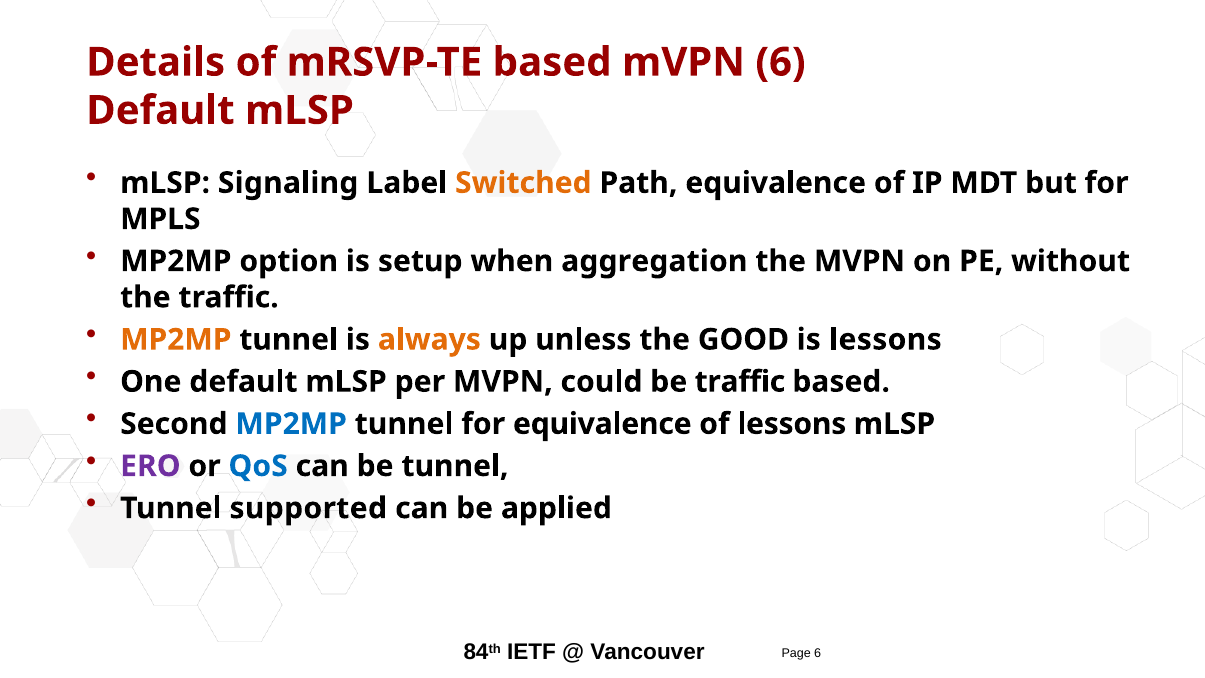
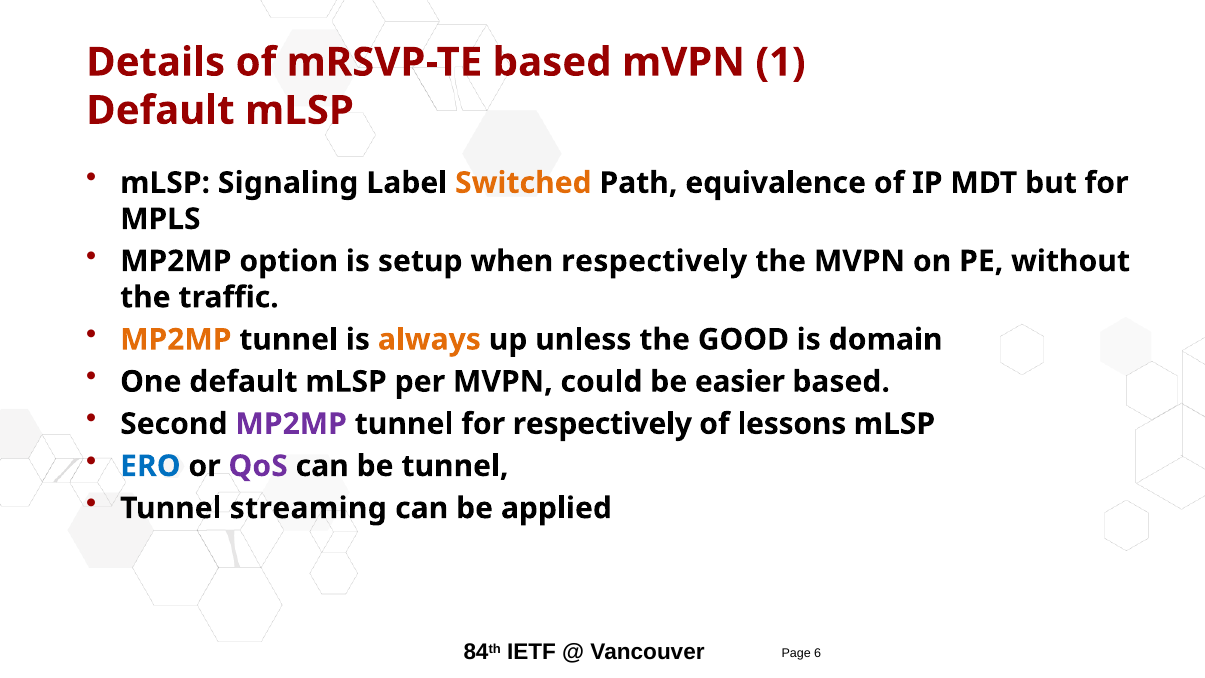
mVPN 6: 6 -> 1
when aggregation: aggregation -> respectively
is lessons: lessons -> domain
be traffic: traffic -> easier
MP2MP at (291, 424) colour: blue -> purple
for equivalence: equivalence -> respectively
ERO colour: purple -> blue
QoS colour: blue -> purple
supported: supported -> streaming
